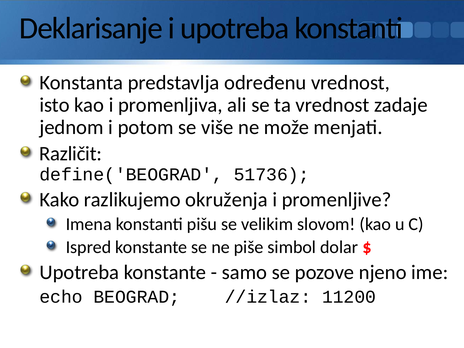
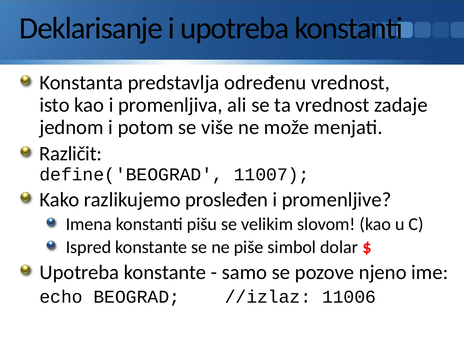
51736: 51736 -> 11007
okruženja: okruženja -> prosleđen
11200: 11200 -> 11006
